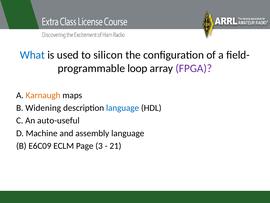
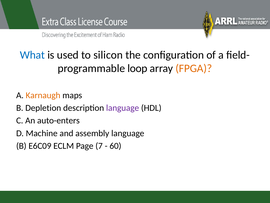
FPGA colour: purple -> orange
Widening: Widening -> Depletion
language at (123, 108) colour: blue -> purple
auto-useful: auto-useful -> auto-enters
3: 3 -> 7
21: 21 -> 60
